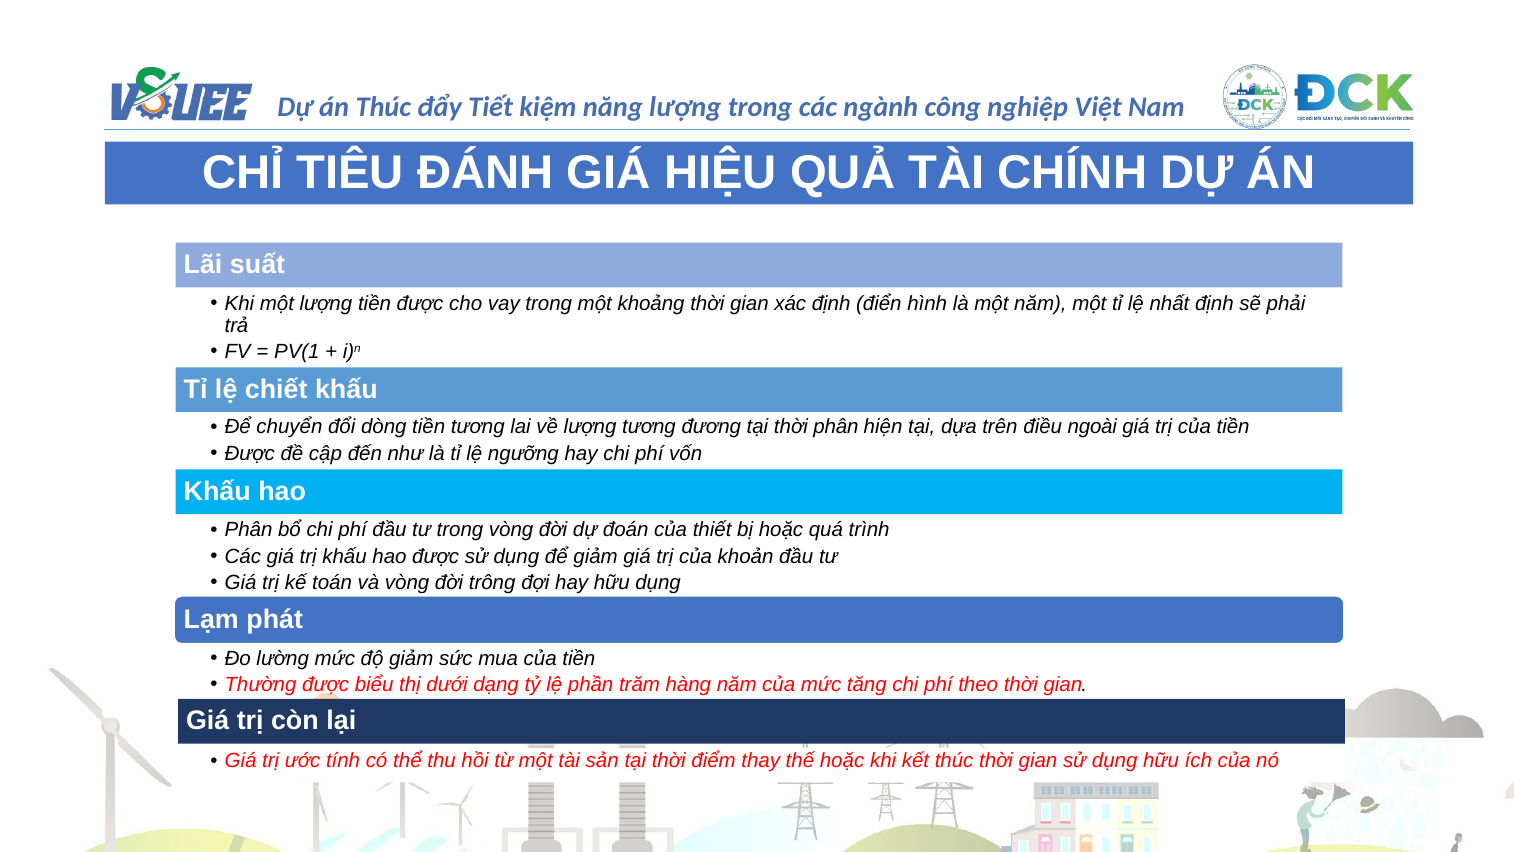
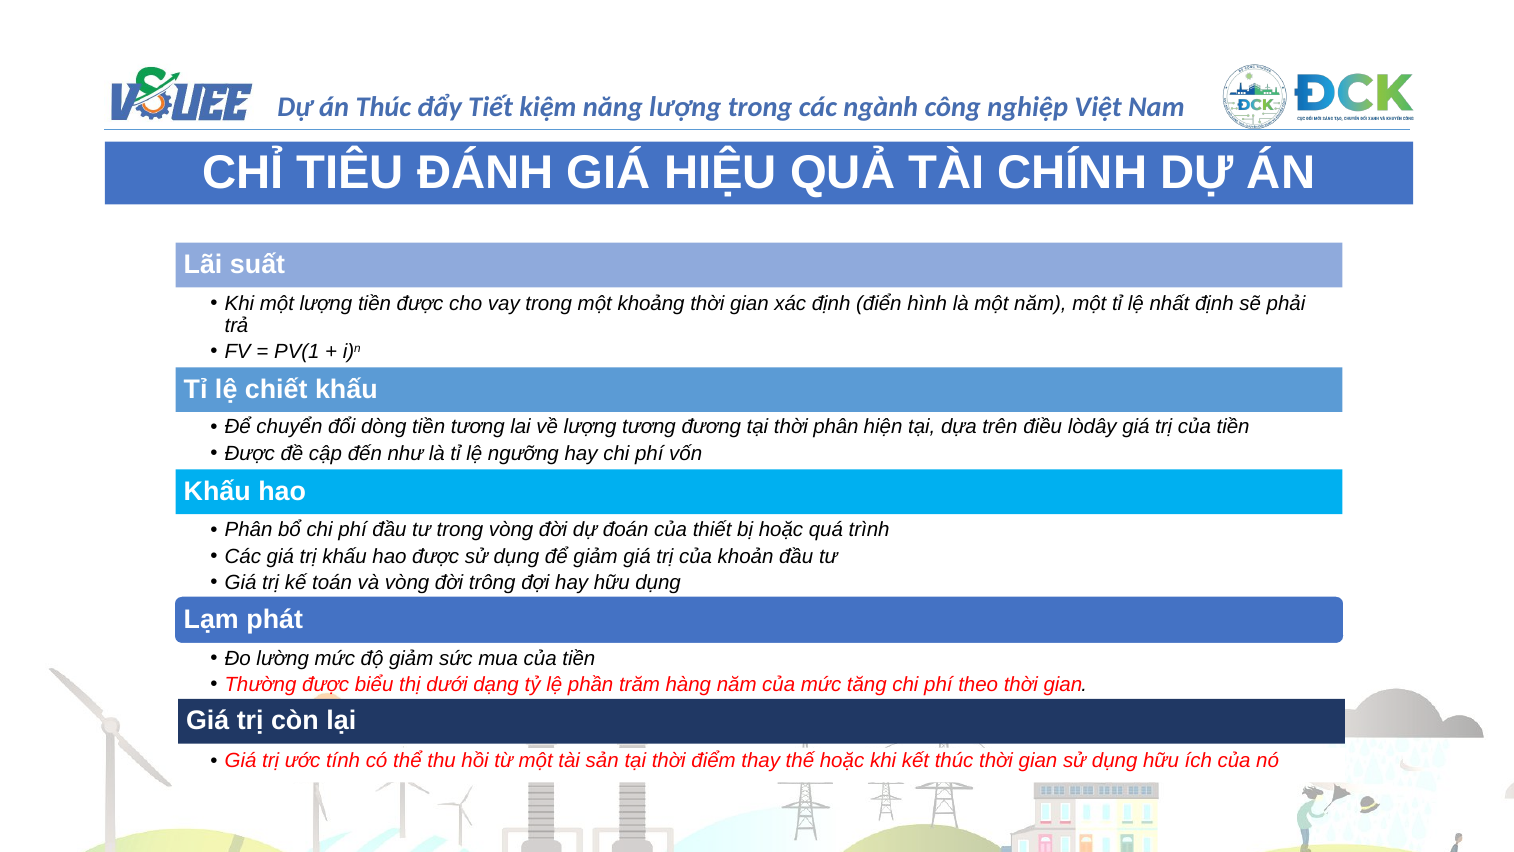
ngoài: ngoài -> lòdây
